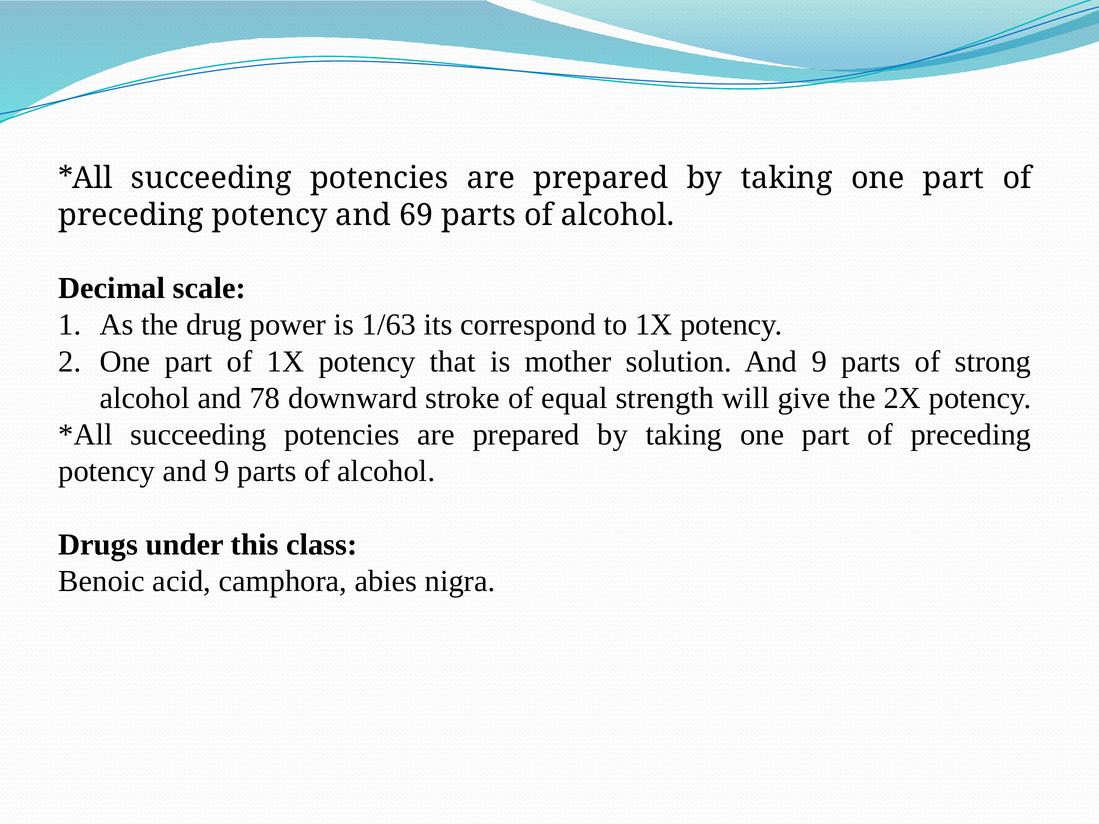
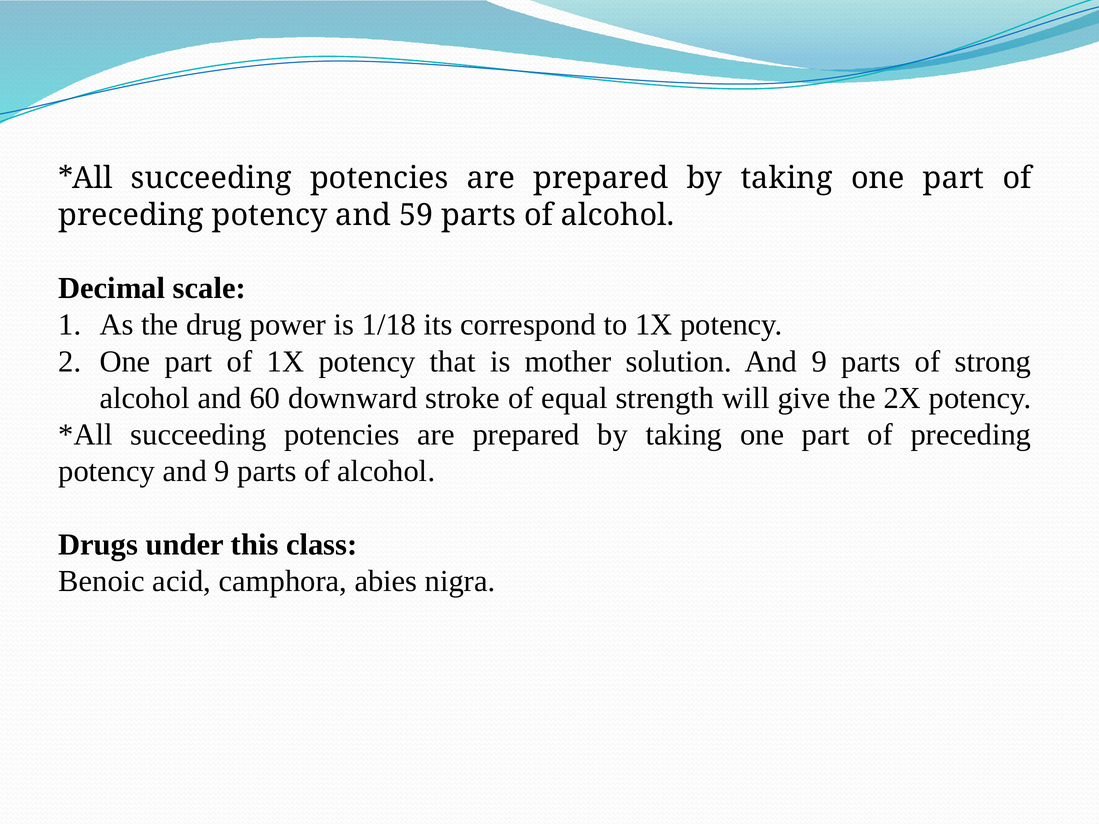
69: 69 -> 59
1/63: 1/63 -> 1/18
78: 78 -> 60
